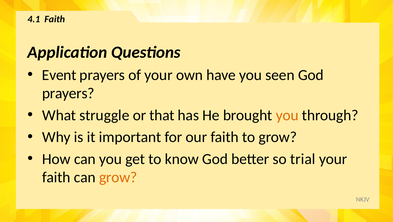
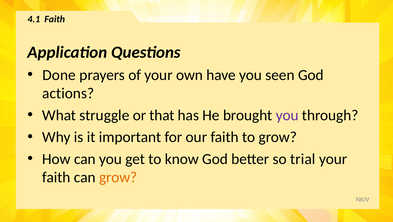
Event: Event -> Done
prayers at (68, 93): prayers -> actions
you at (287, 115) colour: orange -> purple
